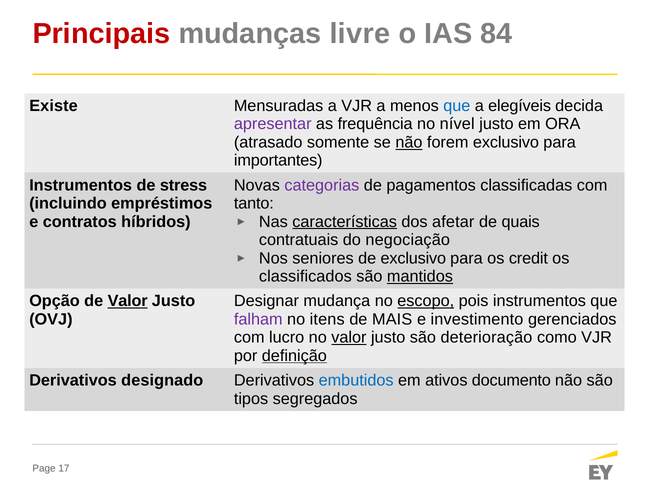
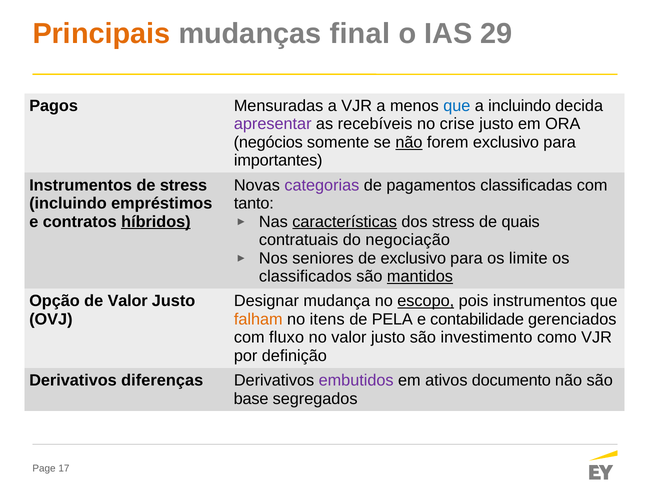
Principais colour: red -> orange
livre: livre -> final
84: 84 -> 29
Existe: Existe -> Pagos
a elegíveis: elegíveis -> incluindo
frequência: frequência -> recebíveis
nível: nível -> crise
atrasado: atrasado -> negócios
híbridos underline: none -> present
dos afetar: afetar -> stress
credit: credit -> limite
Valor at (128, 301) underline: present -> none
falham colour: purple -> orange
MAIS: MAIS -> PELA
investimento: investimento -> contabilidade
lucro: lucro -> fluxo
valor at (349, 337) underline: present -> none
deterioração: deterioração -> investimento
definição underline: present -> none
designado: designado -> diferenças
embutidos colour: blue -> purple
tipos: tipos -> base
